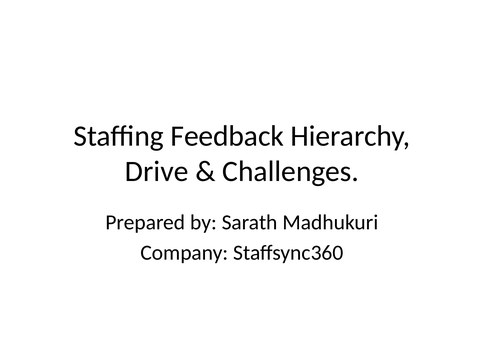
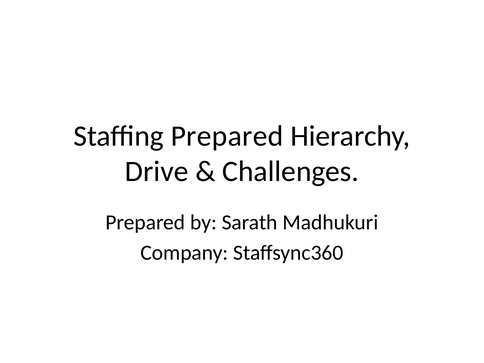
Staffing Feedback: Feedback -> Prepared
